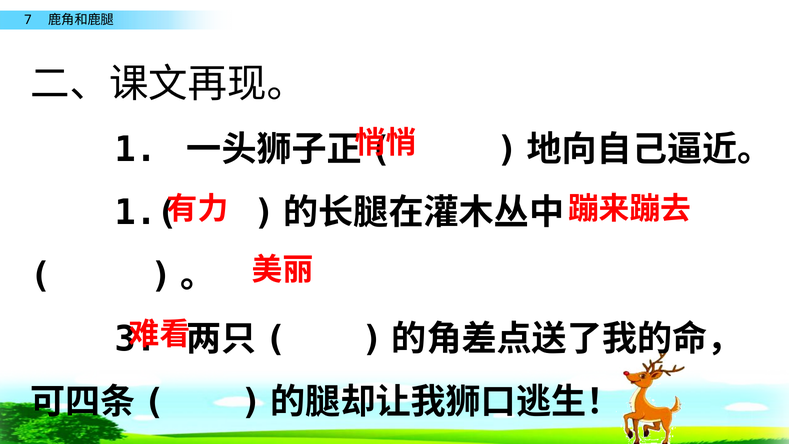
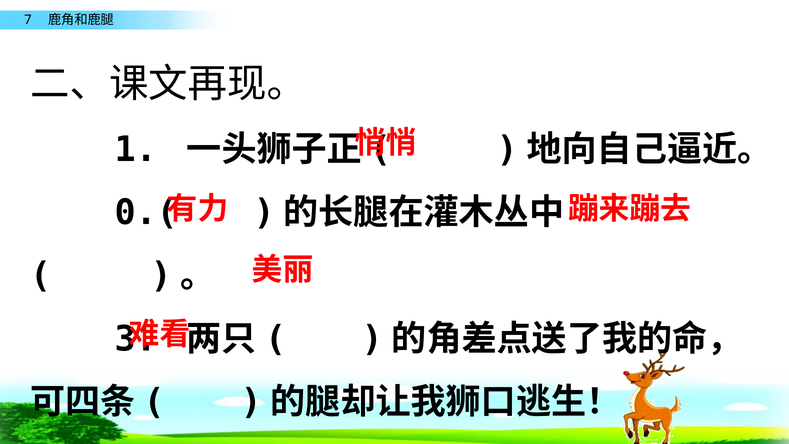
1.(: 1.( -> 0.(
